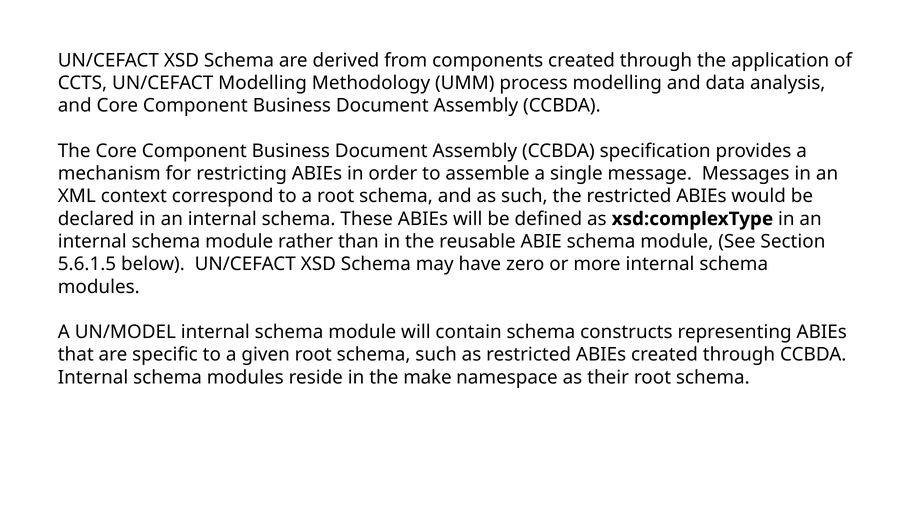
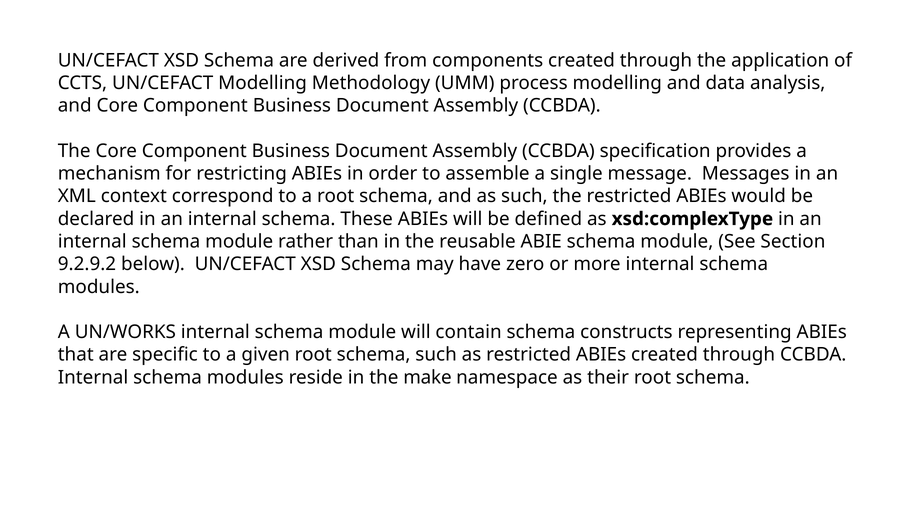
5.6.1.5: 5.6.1.5 -> 9.2.9.2
UN/MODEL: UN/MODEL -> UN/WORKS
